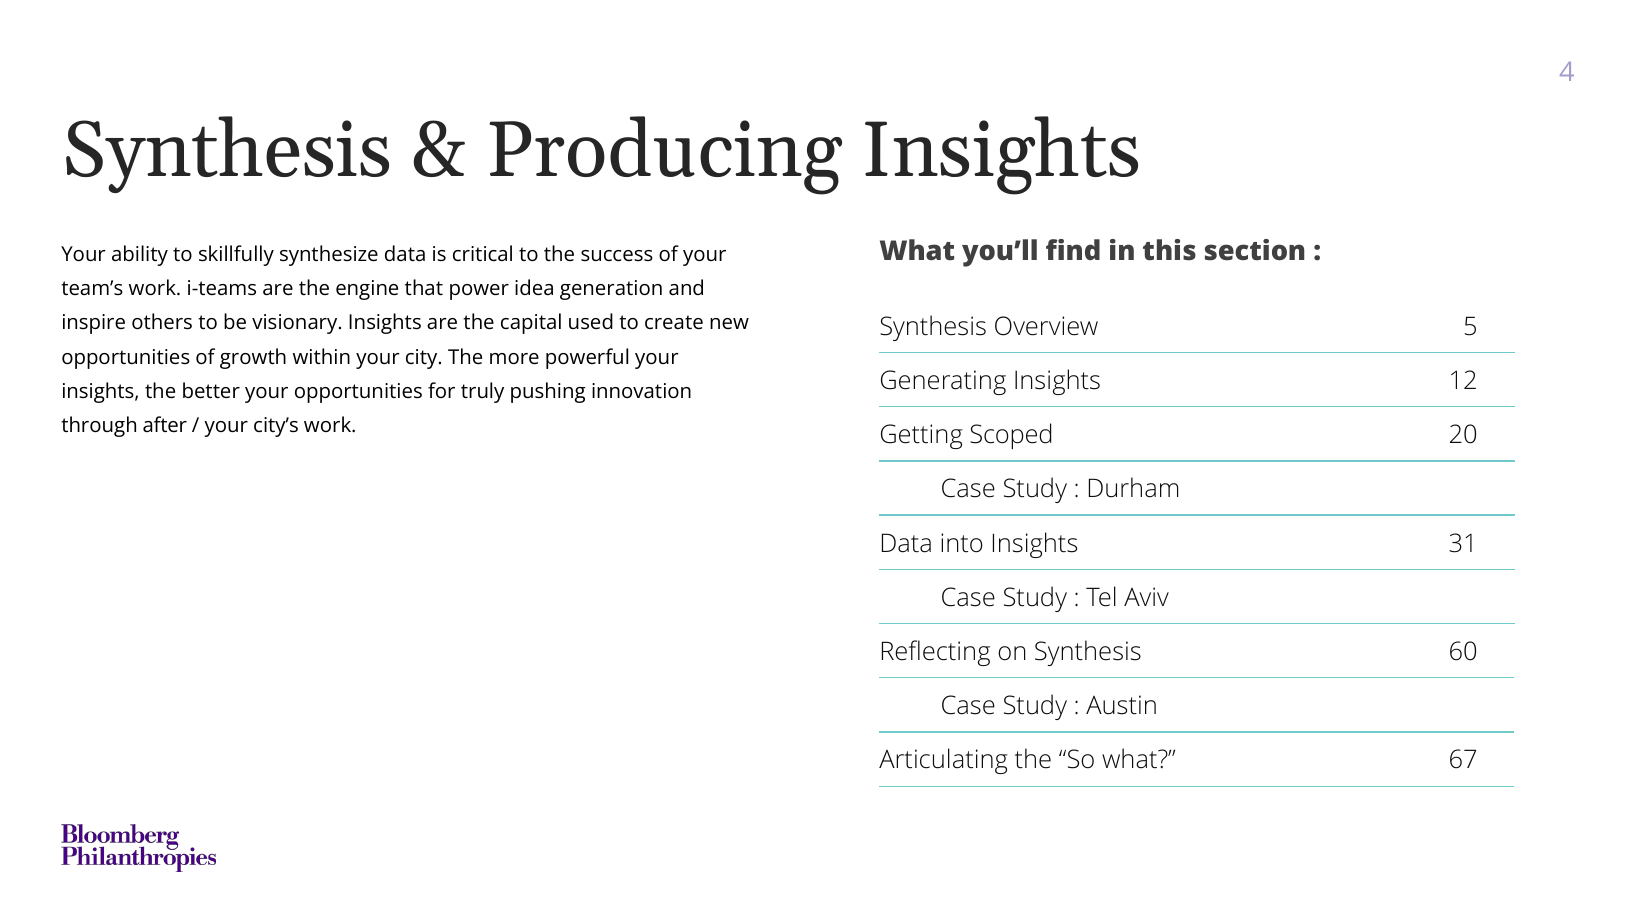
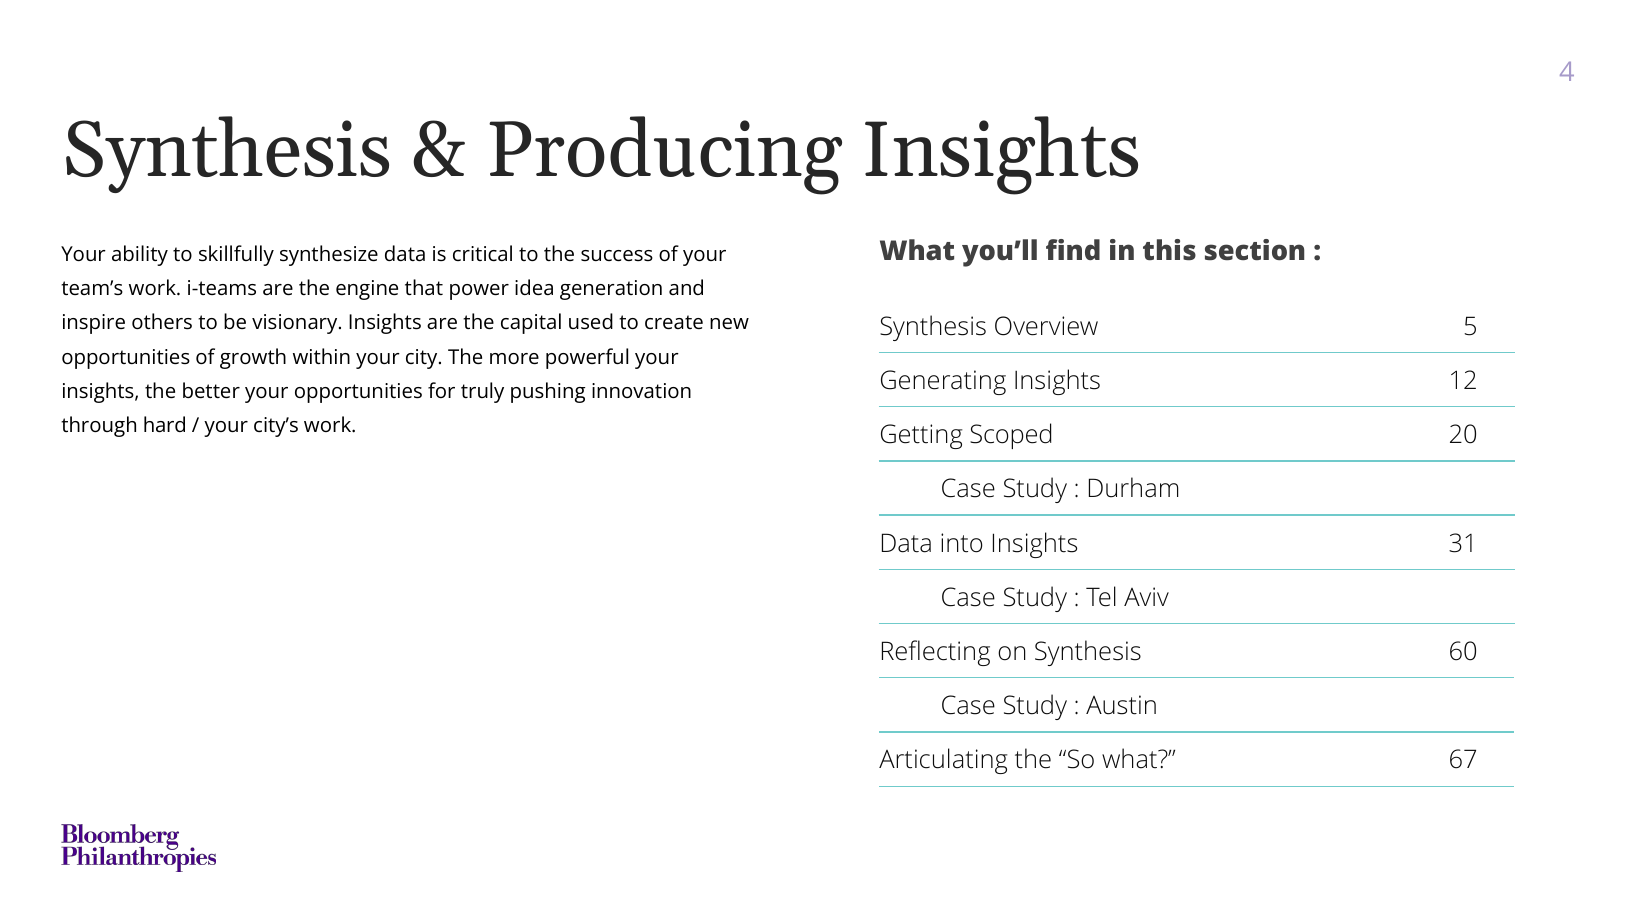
after: after -> hard
